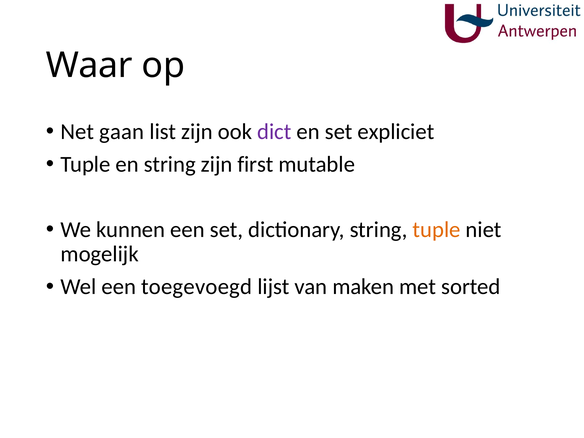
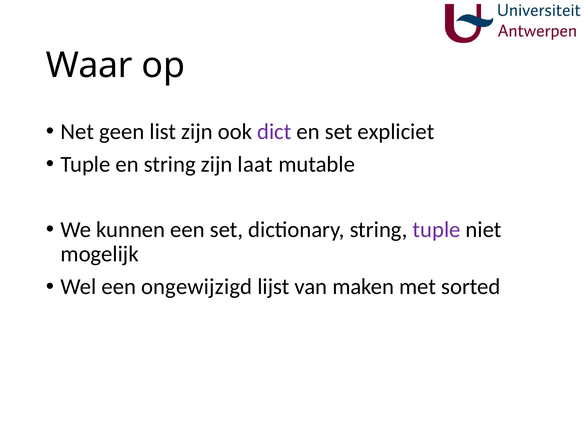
gaan: gaan -> geen
first: first -> laat
tuple at (437, 230) colour: orange -> purple
toegevoegd: toegevoegd -> ongewijzigd
